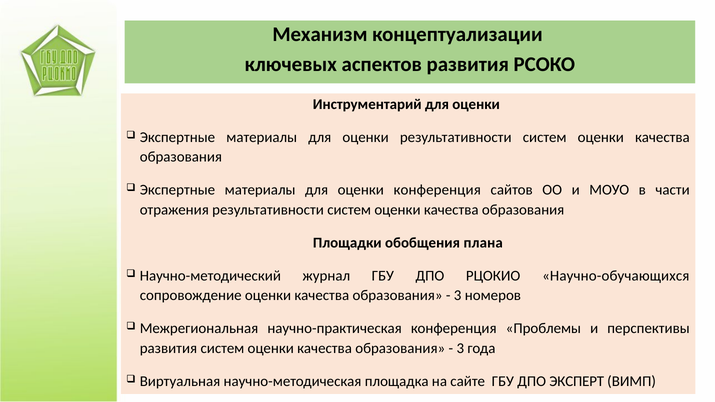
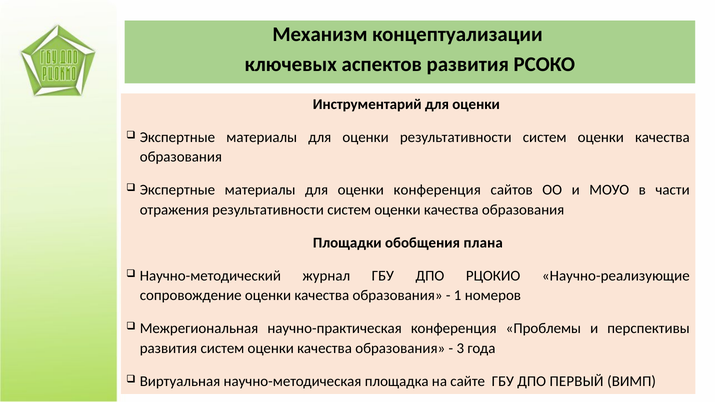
Научно-обучающихся: Научно-обучающихся -> Научно-реализующие
3 at (458, 296): 3 -> 1
ЭКСПЕРТ: ЭКСПЕРТ -> ПЕРВЫЙ
